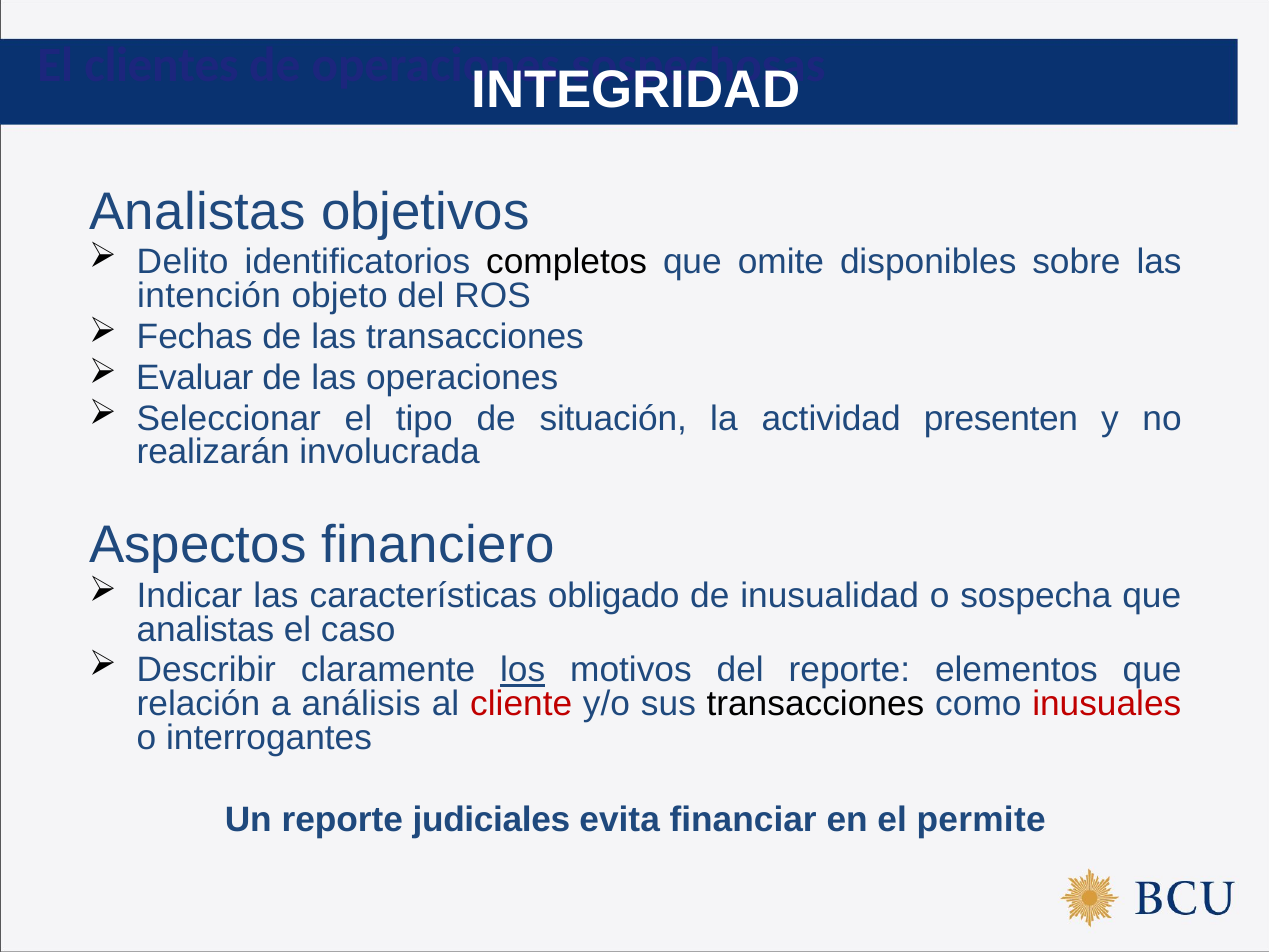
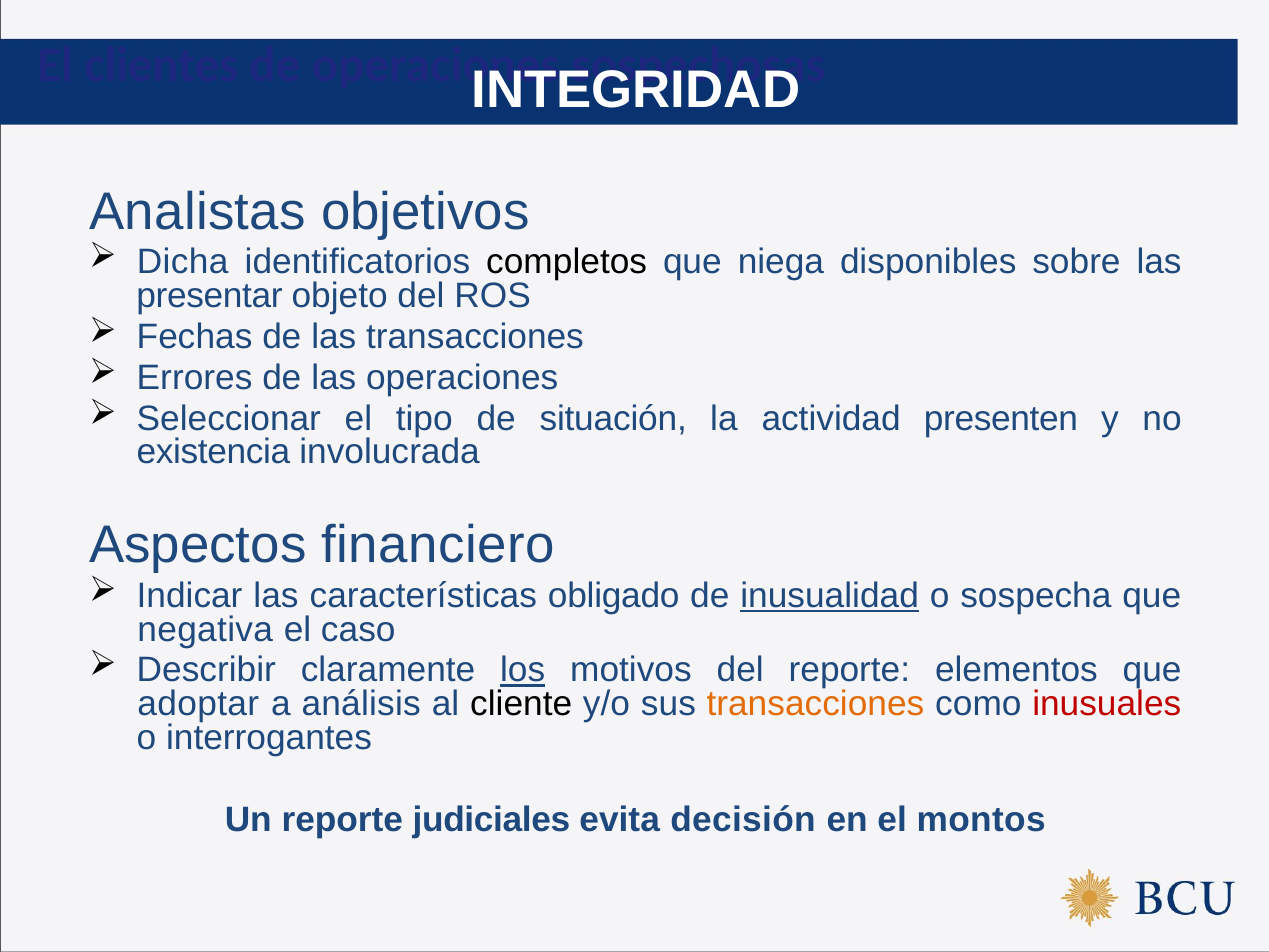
Delito: Delito -> Dicha
omite: omite -> niega
intención: intención -> presentar
Evaluar: Evaluar -> Errores
realizarán: realizarán -> existencia
inusualidad underline: none -> present
analistas at (205, 629): analistas -> negativa
relación: relación -> adoptar
cliente colour: red -> black
transacciones at (815, 704) colour: black -> orange
financiar: financiar -> decisión
permite: permite -> montos
